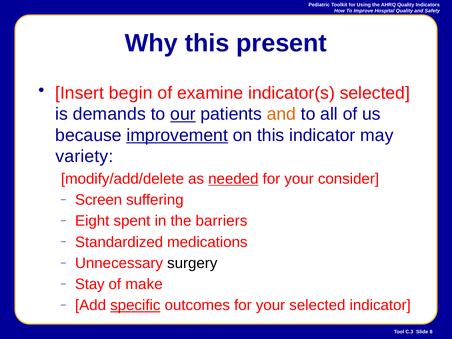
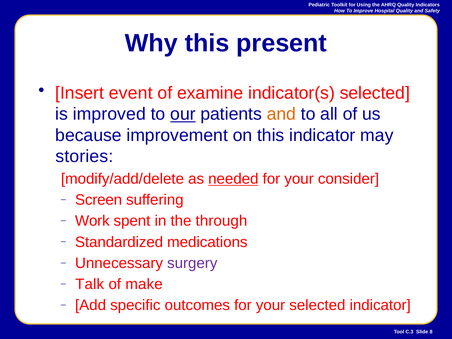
begin: begin -> event
demands: demands -> improved
improvement underline: present -> none
variety: variety -> stories
Eight: Eight -> Work
barriers: barriers -> through
surgery colour: black -> purple
Stay: Stay -> Talk
specific underline: present -> none
